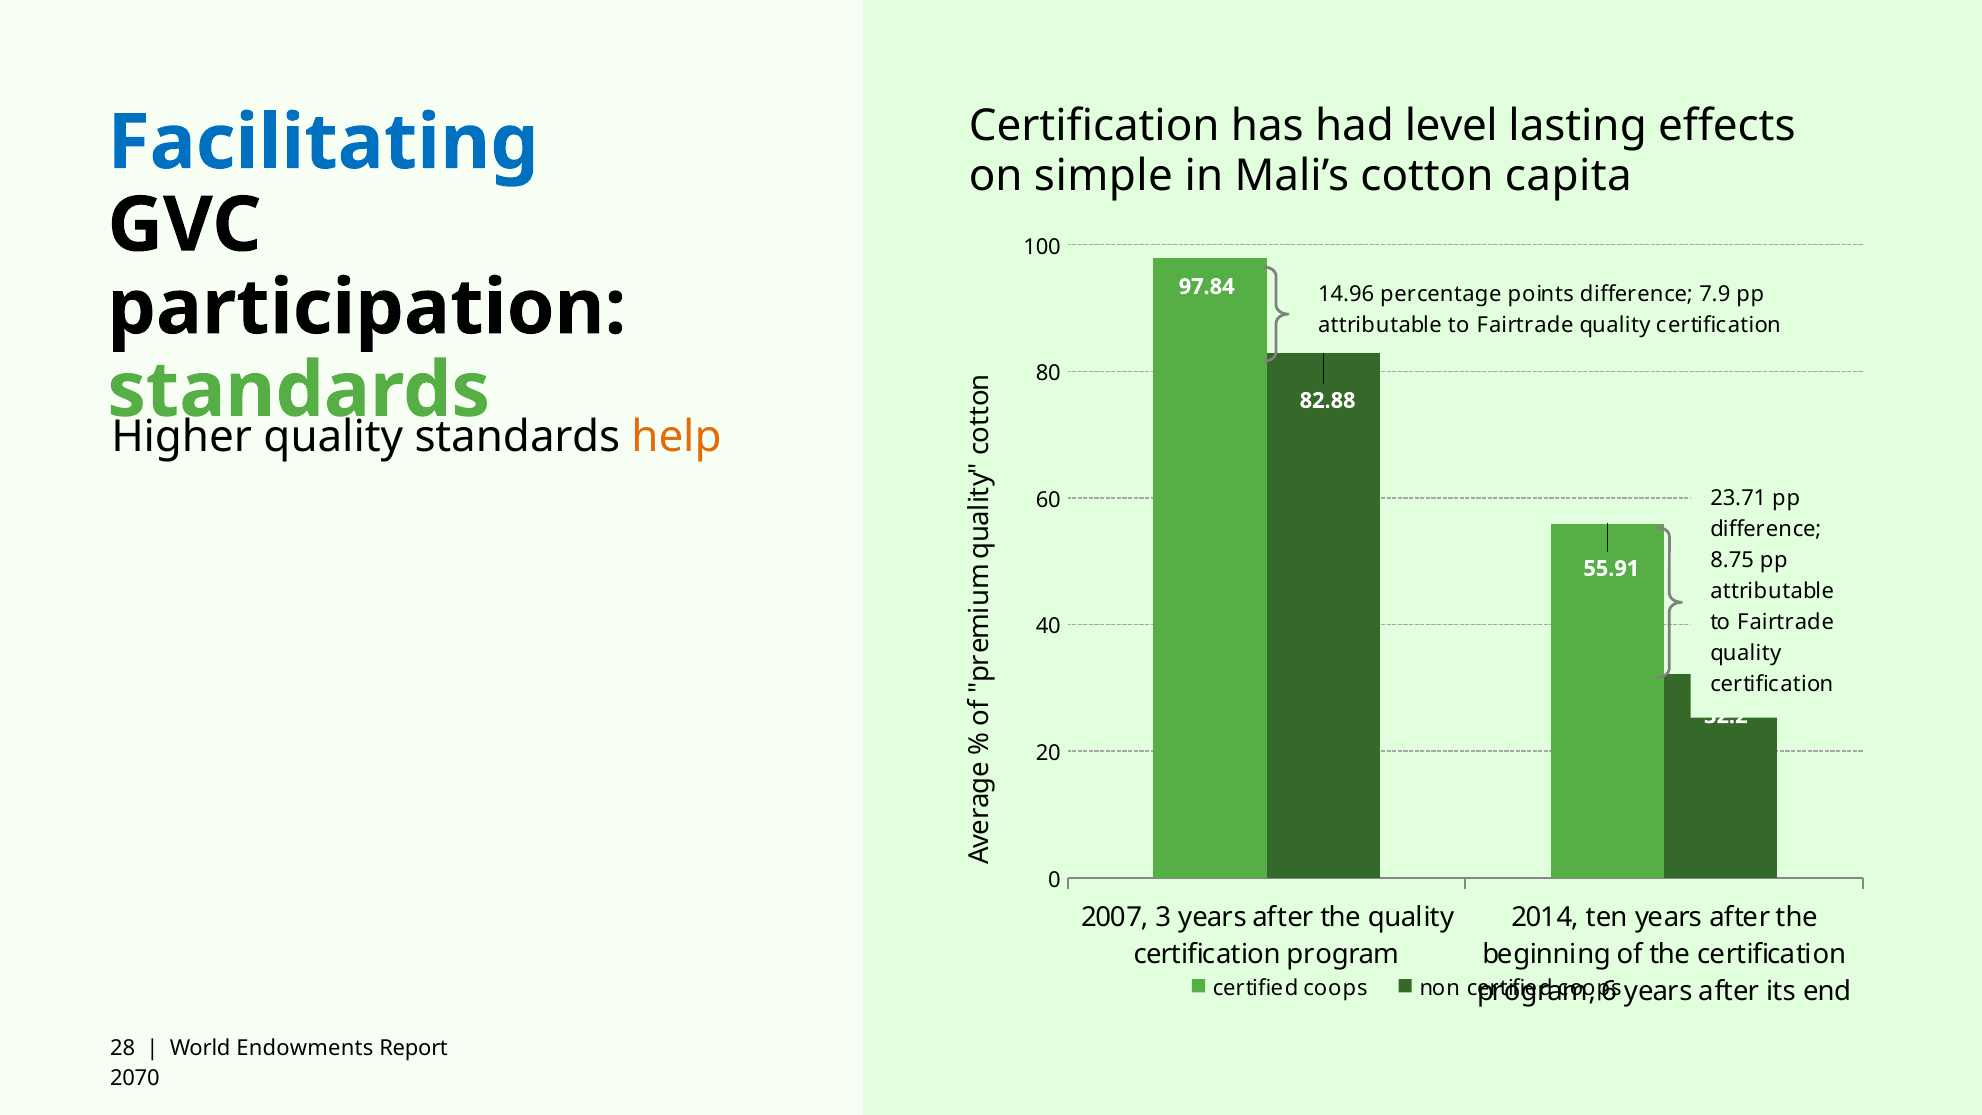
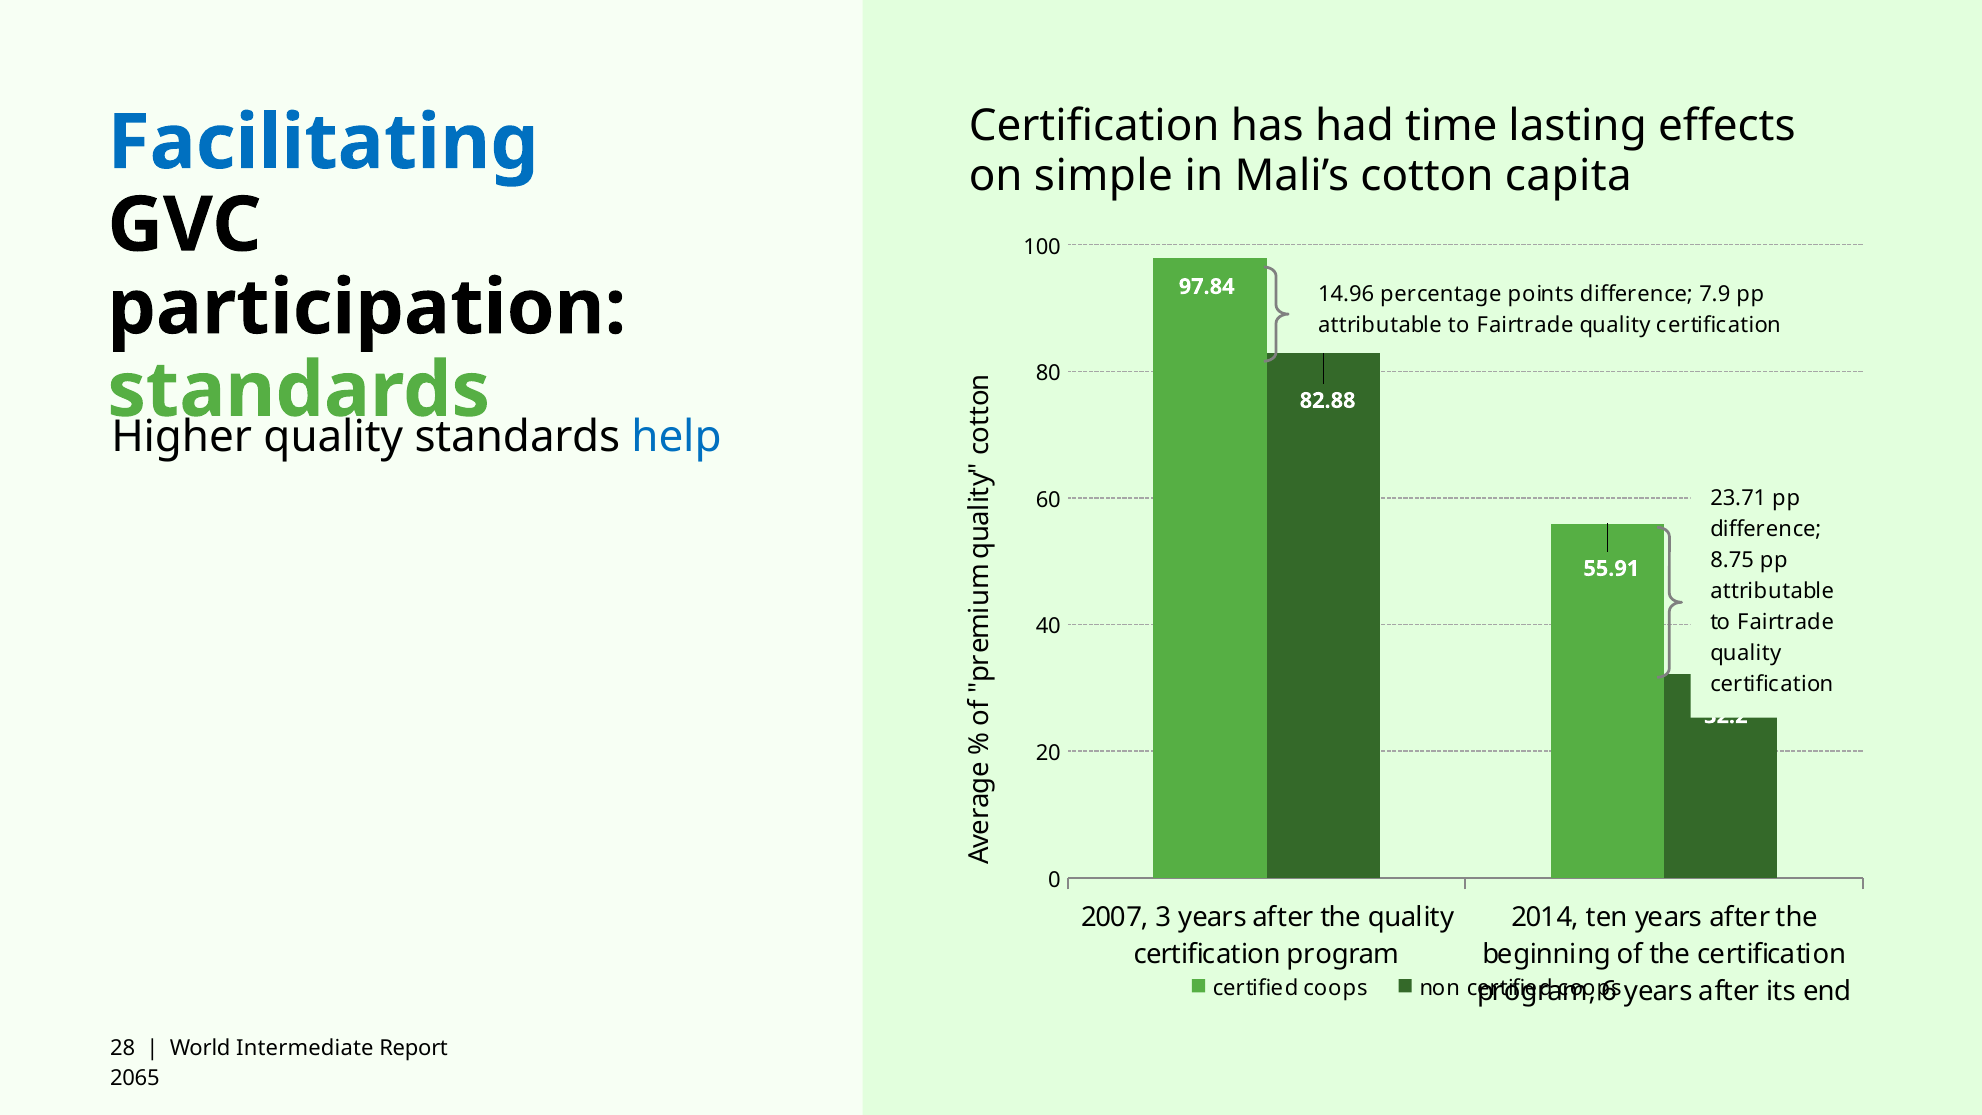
level: level -> time
help colour: orange -> blue
Endowments: Endowments -> Intermediate
2070: 2070 -> 2065
